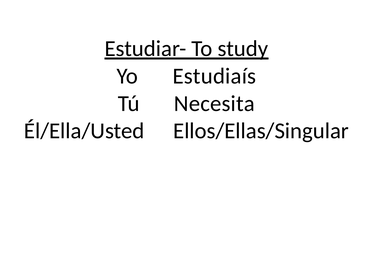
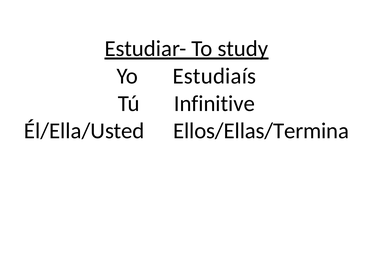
Necesita: Necesita -> Infinitive
Ellos/Ellas/Singular: Ellos/Ellas/Singular -> Ellos/Ellas/Termina
